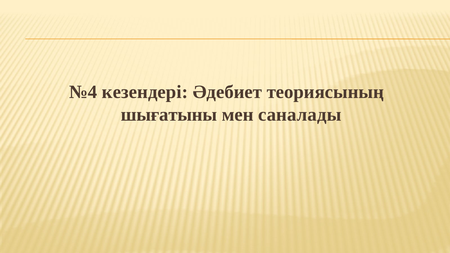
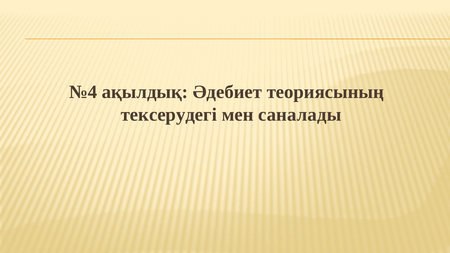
кезендері: кезендері -> ақылдық
шығатыны: шығатыны -> тексерудегі
